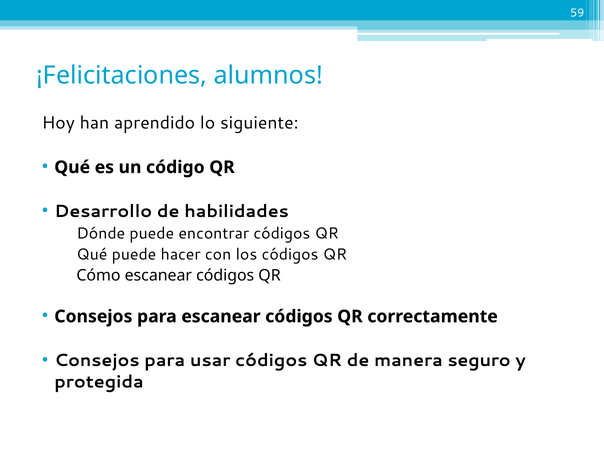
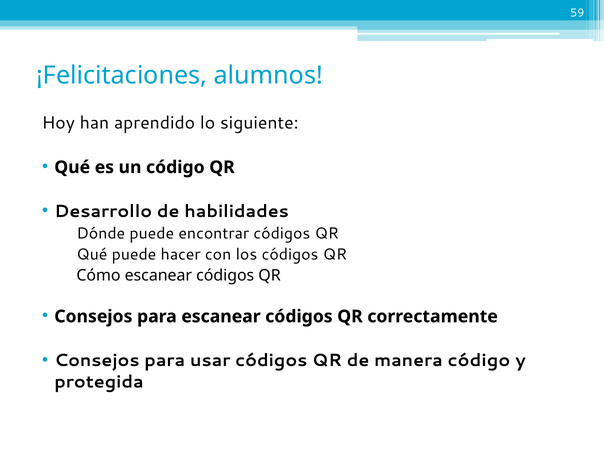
manera seguro: seguro -> código
